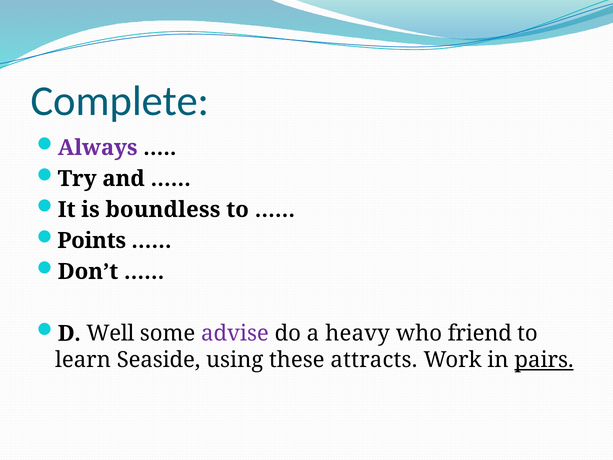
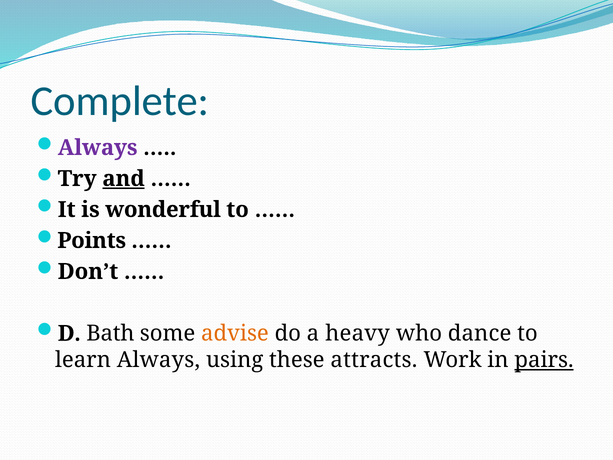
and underline: none -> present
boundless: boundless -> wonderful
Well: Well -> Bath
advise colour: purple -> orange
friend: friend -> dance
learn Seaside: Seaside -> Always
